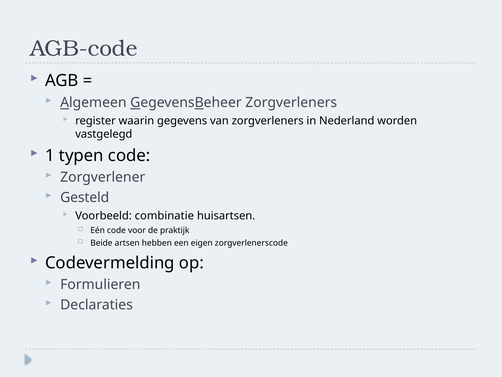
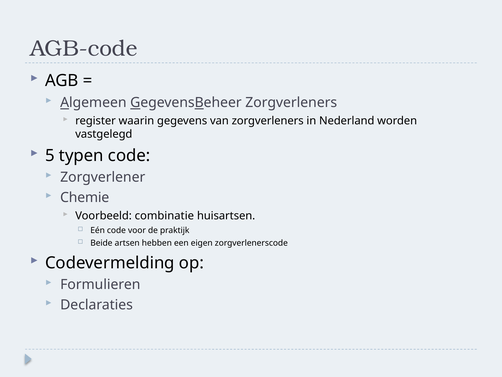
1: 1 -> 5
Gesteld: Gesteld -> Chemie
